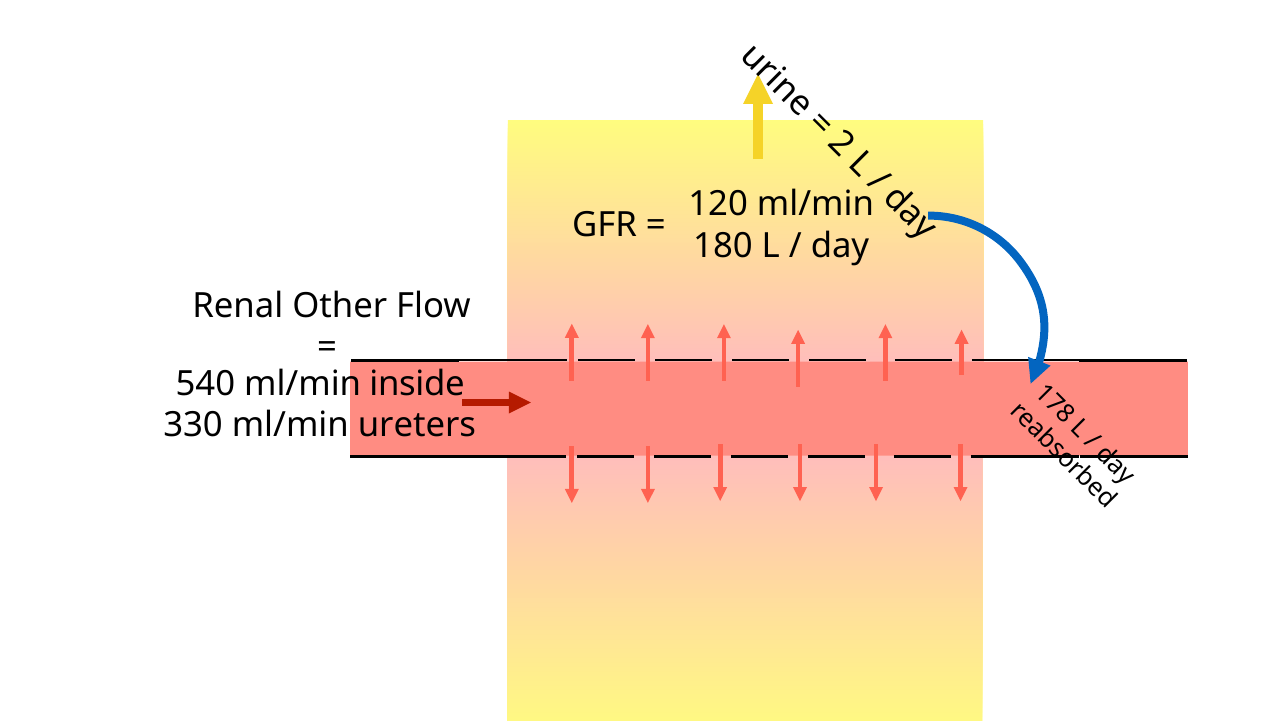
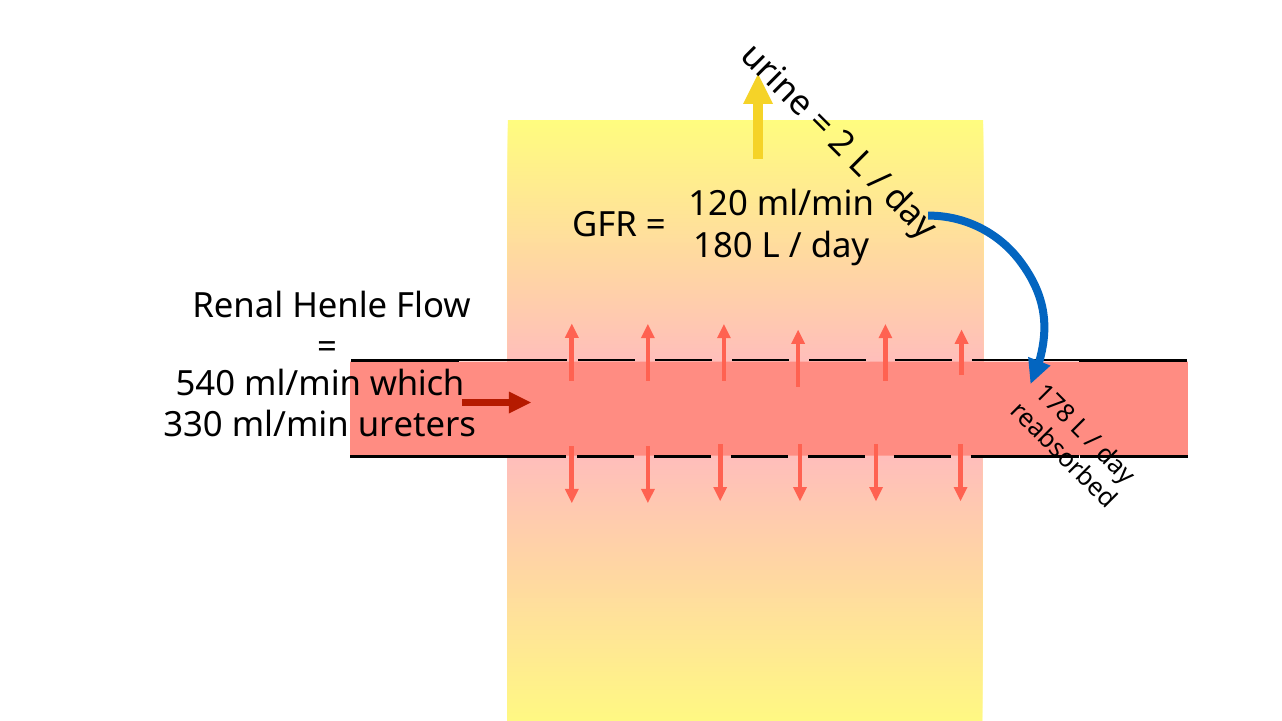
Other: Other -> Henle
inside: inside -> which
